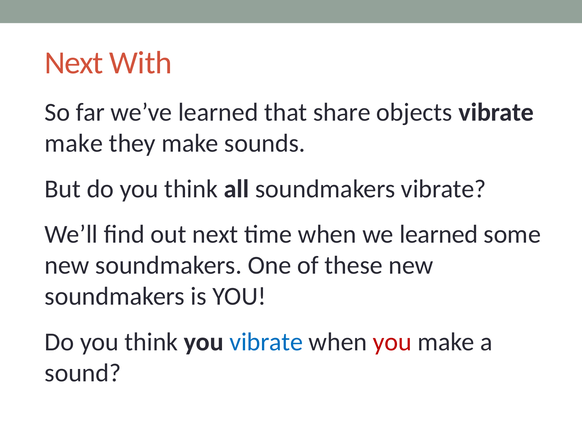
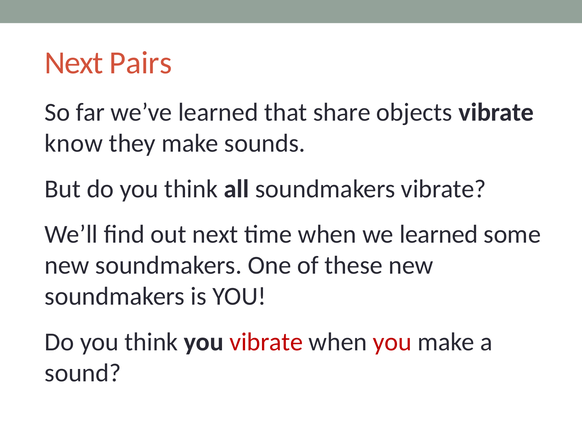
With: With -> Pairs
make at (74, 143): make -> know
vibrate at (266, 342) colour: blue -> red
